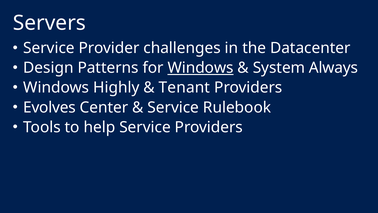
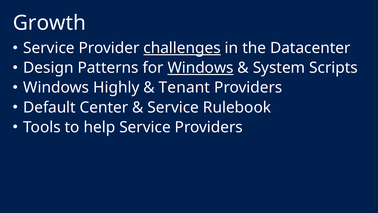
Servers: Servers -> Growth
challenges underline: none -> present
Always: Always -> Scripts
Evolves: Evolves -> Default
